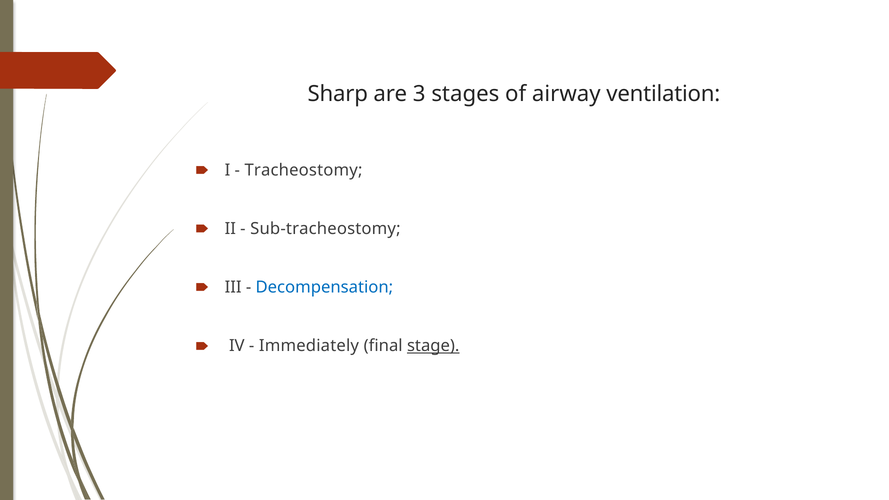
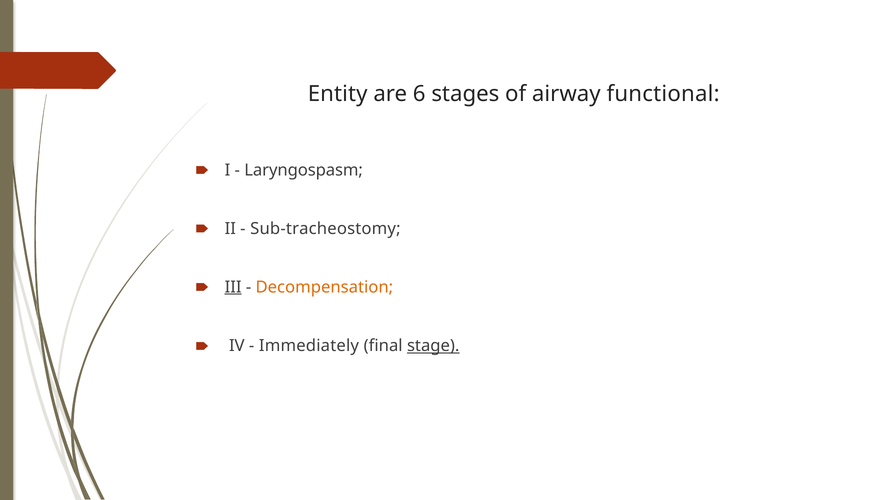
Sharp: Sharp -> Entity
3: 3 -> 6
ventilation: ventilation -> functional
Tracheostomy: Tracheostomy -> Laryngospasm
III underline: none -> present
Decompensation colour: blue -> orange
